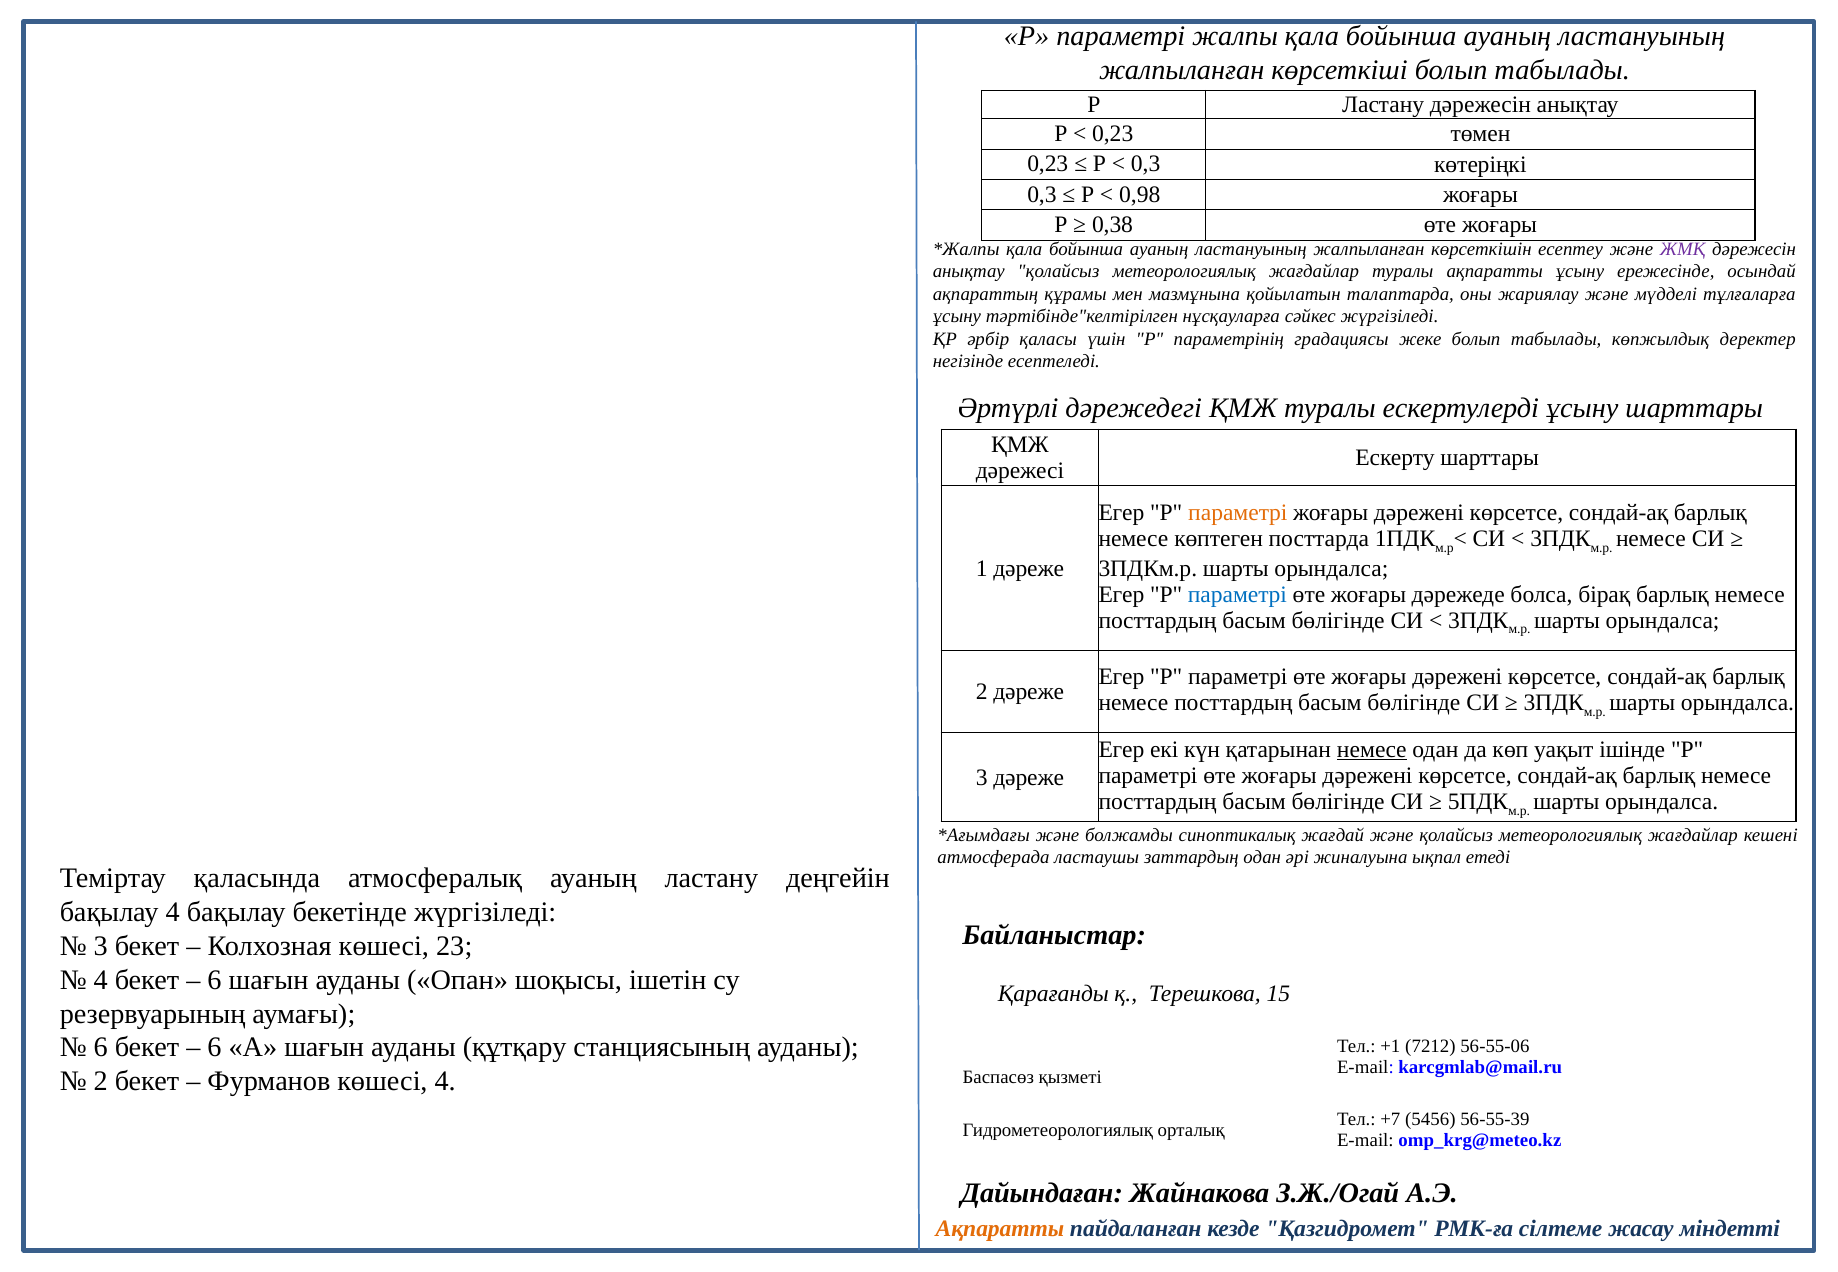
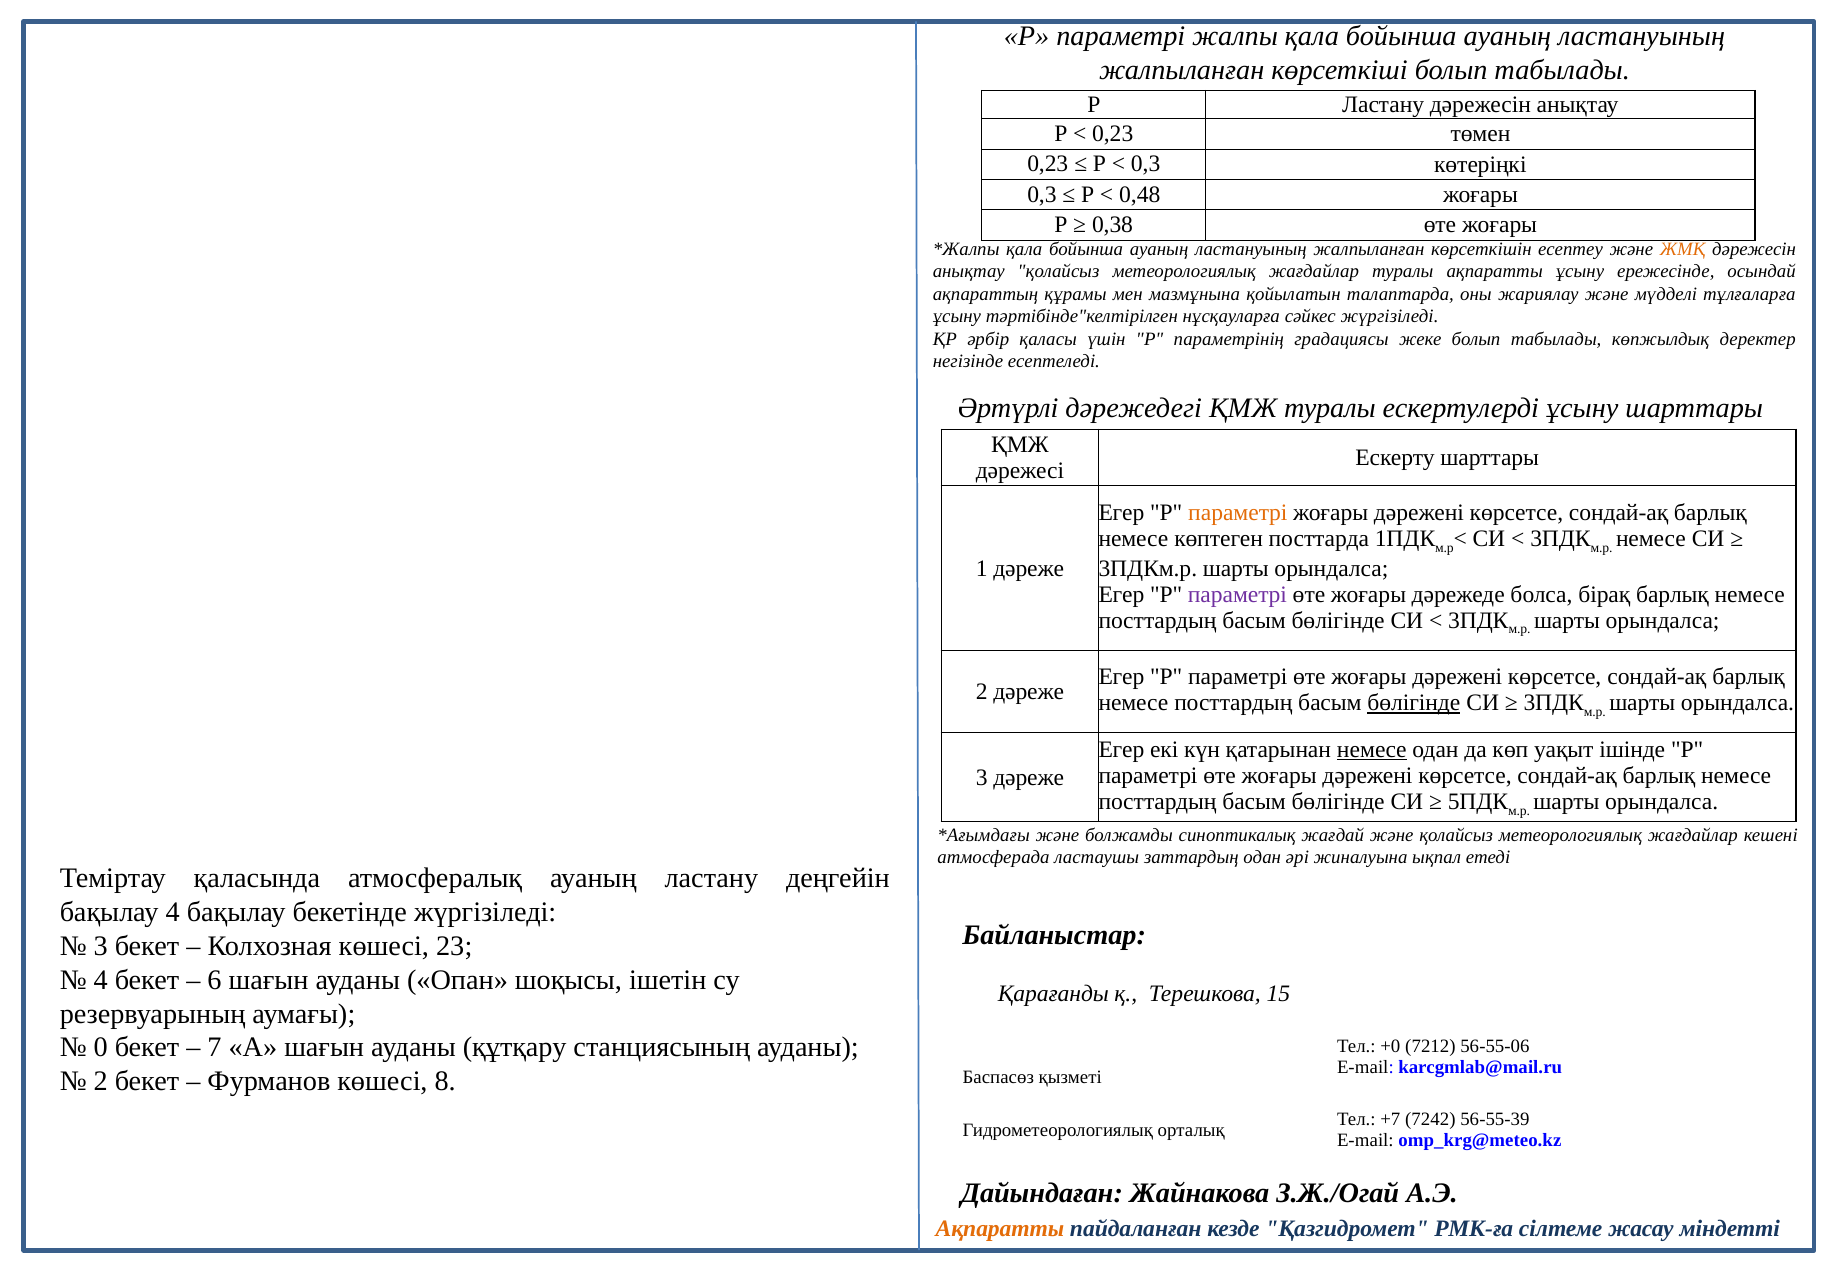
0,98: 0,98 -> 0,48
ЖМҚ colour: purple -> orange
параметрі at (1237, 595) colour: blue -> purple
бөлігінде at (1414, 703) underline: none -> present
6 at (101, 1048): 6 -> 0
6 at (215, 1048): 6 -> 7
+1: +1 -> +0
көшесі 4: 4 -> 8
5456: 5456 -> 7242
